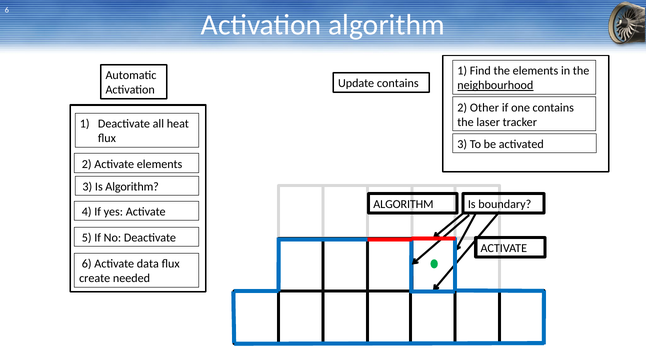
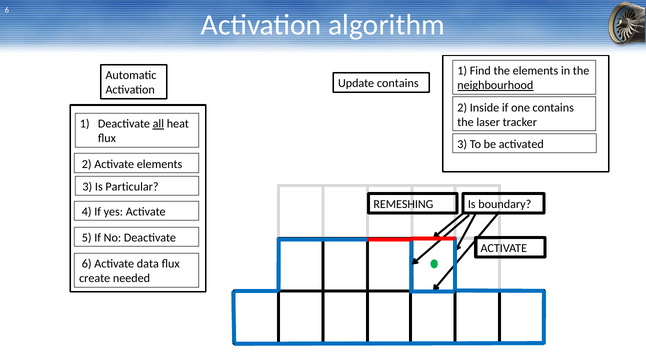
Other: Other -> Inside
all underline: none -> present
Is Algorithm: Algorithm -> Particular
ALGORITHM at (403, 204): ALGORITHM -> REMESHING
